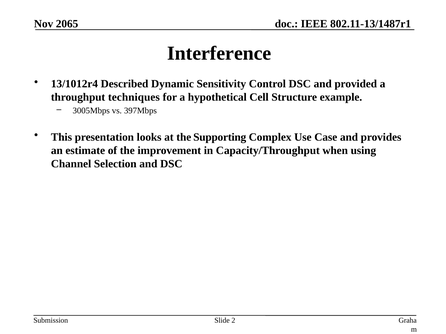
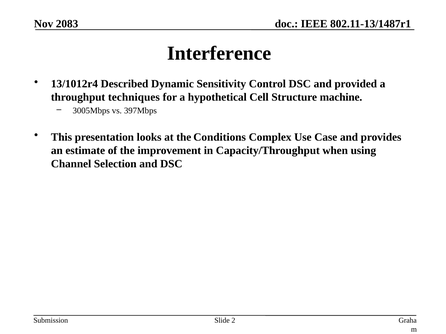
2065: 2065 -> 2083
example: example -> machine
Supporting: Supporting -> Conditions
